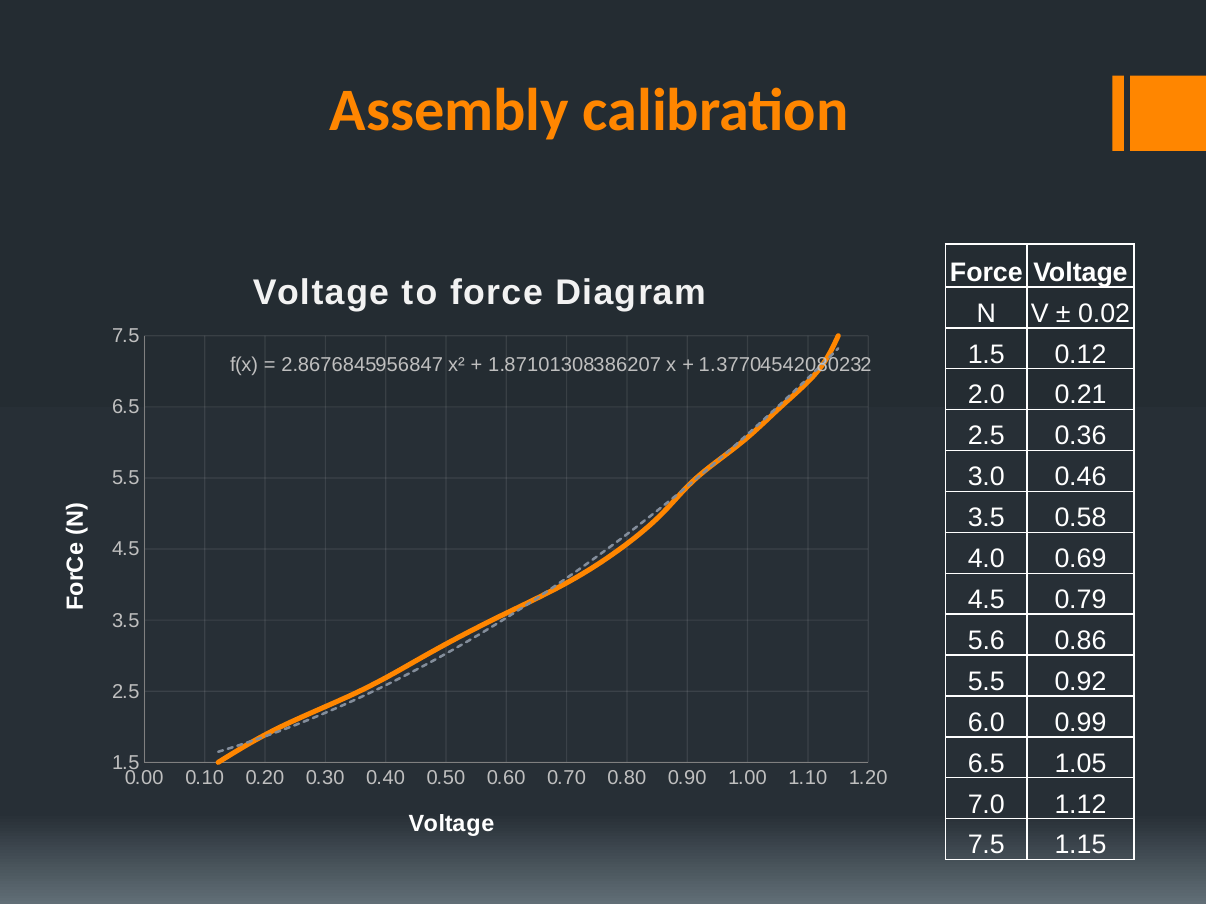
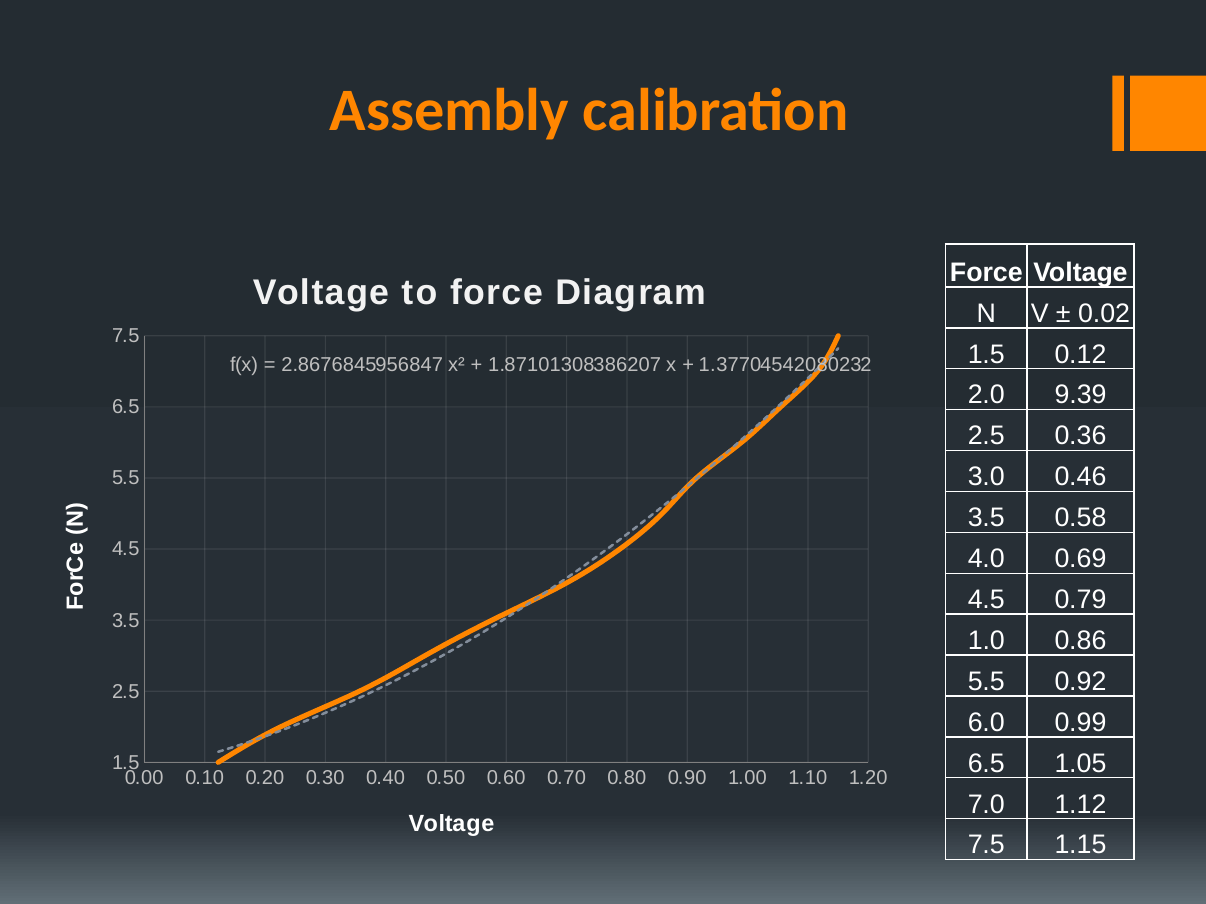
0.21: 0.21 -> 9.39
5.6: 5.6 -> 1.0
